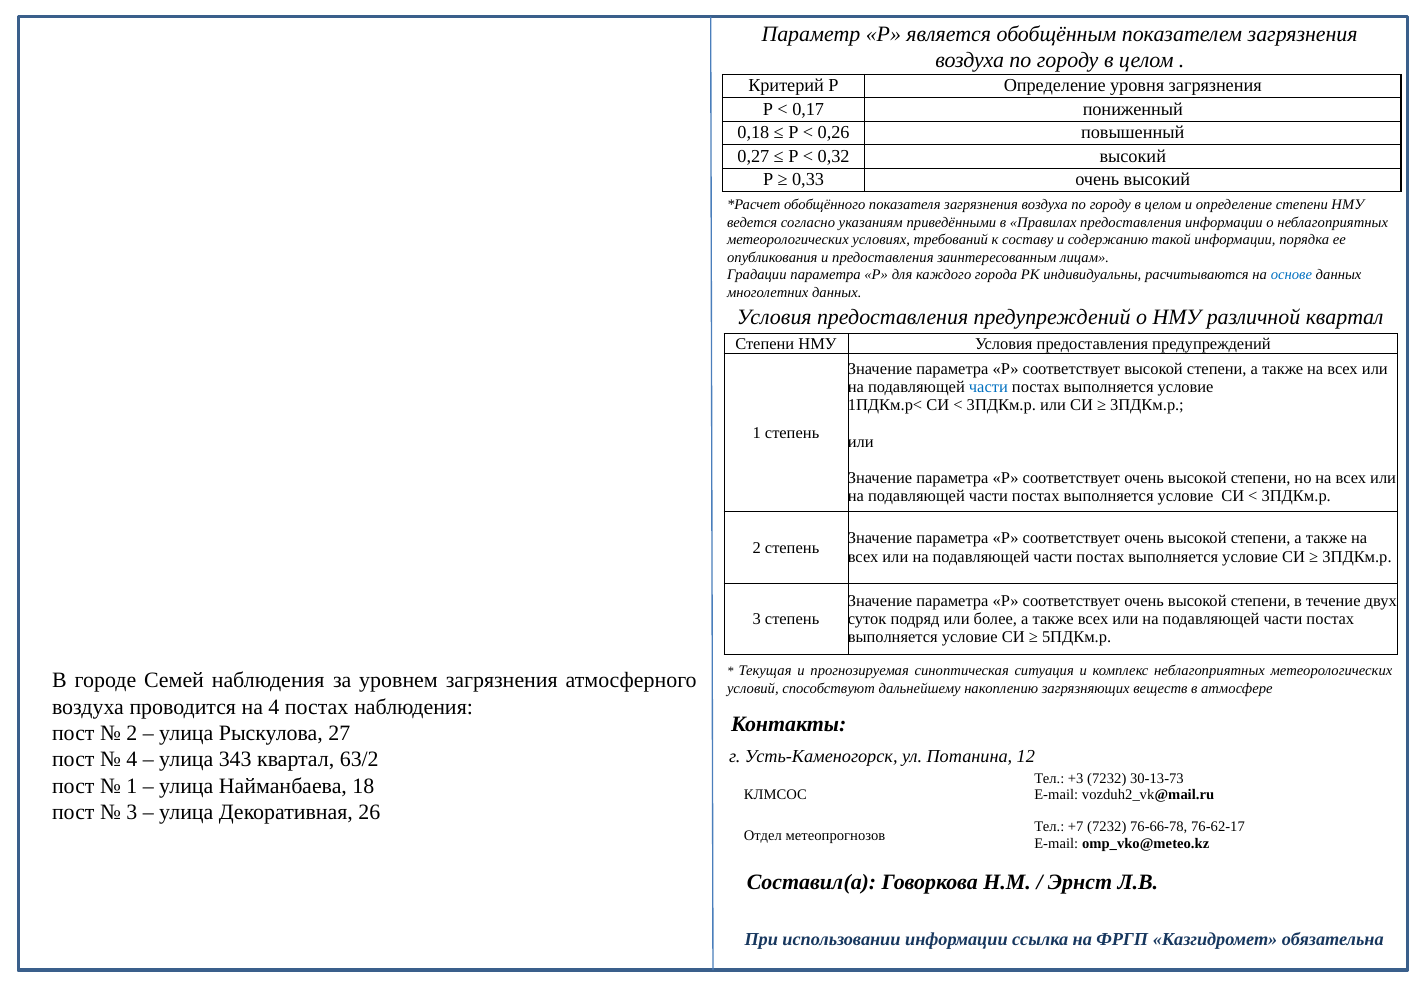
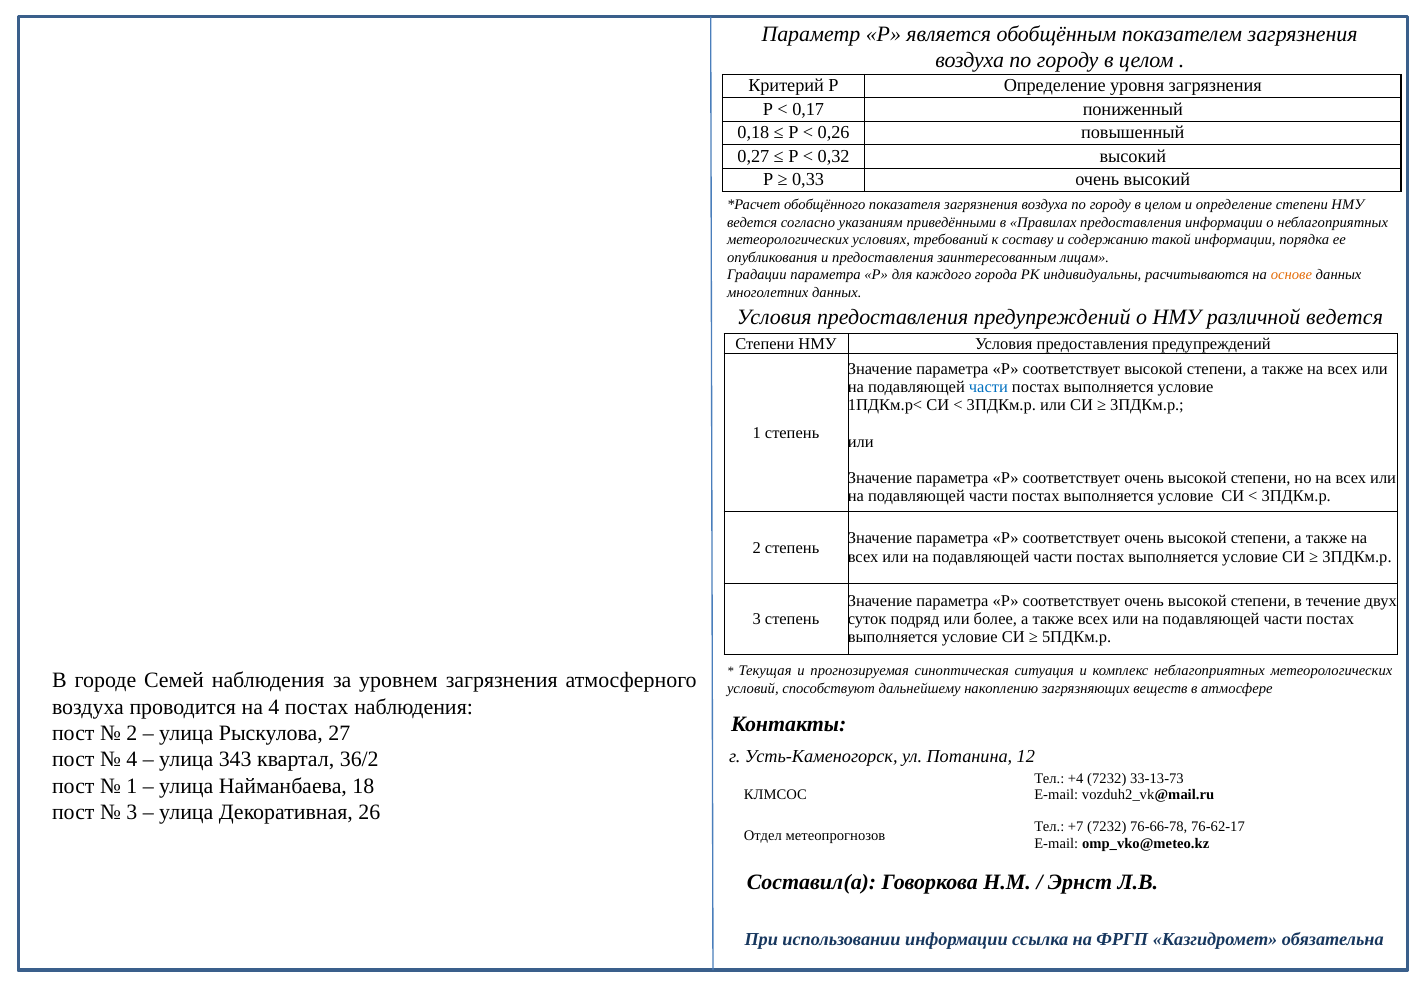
основе colour: blue -> orange
различной квартал: квартал -> ведется
63/2: 63/2 -> 36/2
+3: +3 -> +4
30-13-73: 30-13-73 -> 33-13-73
